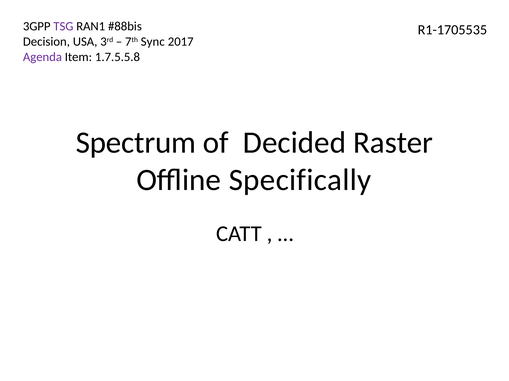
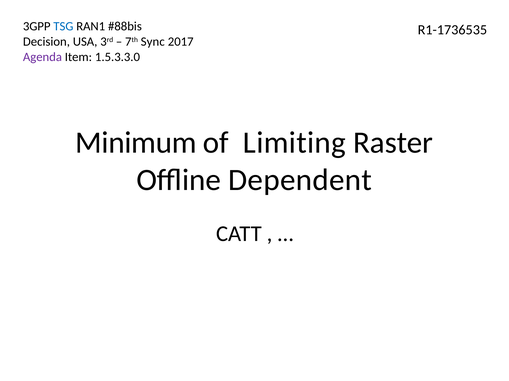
TSG colour: purple -> blue
R1-1705535: R1-1705535 -> R1-1736535
1.7.5.5.8: 1.7.5.5.8 -> 1.5.3.3.0
Spectrum: Spectrum -> Minimum
Decided: Decided -> Limiting
Specifically: Specifically -> Dependent
